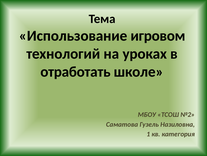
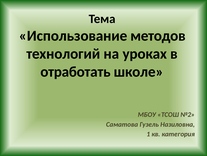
игровом: игровом -> методов
